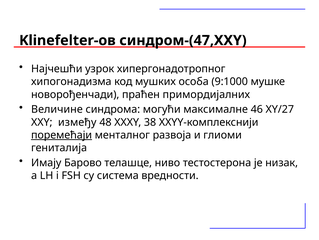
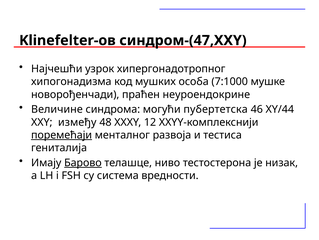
9:1000: 9:1000 -> 7:1000
примордијалних: примордијалних -> неуроендокрине
максималне: максималне -> пубертетска
XY/27: XY/27 -> XY/44
38: 38 -> 12
глиоми: глиоми -> тестиса
Барово underline: none -> present
